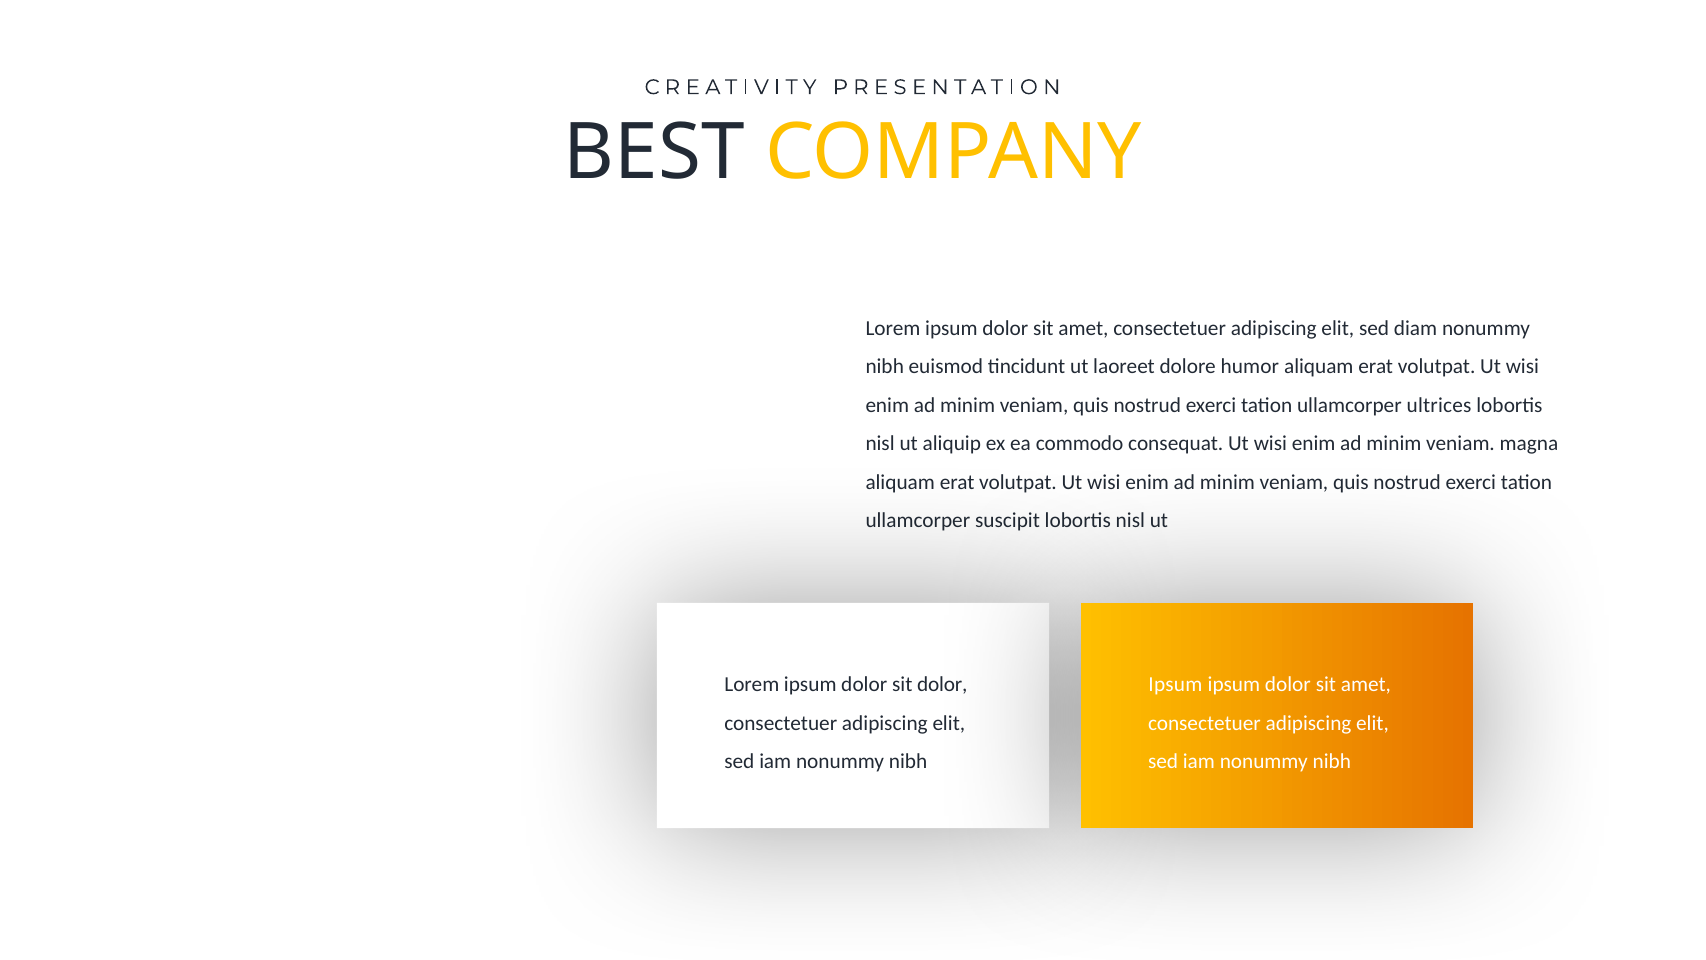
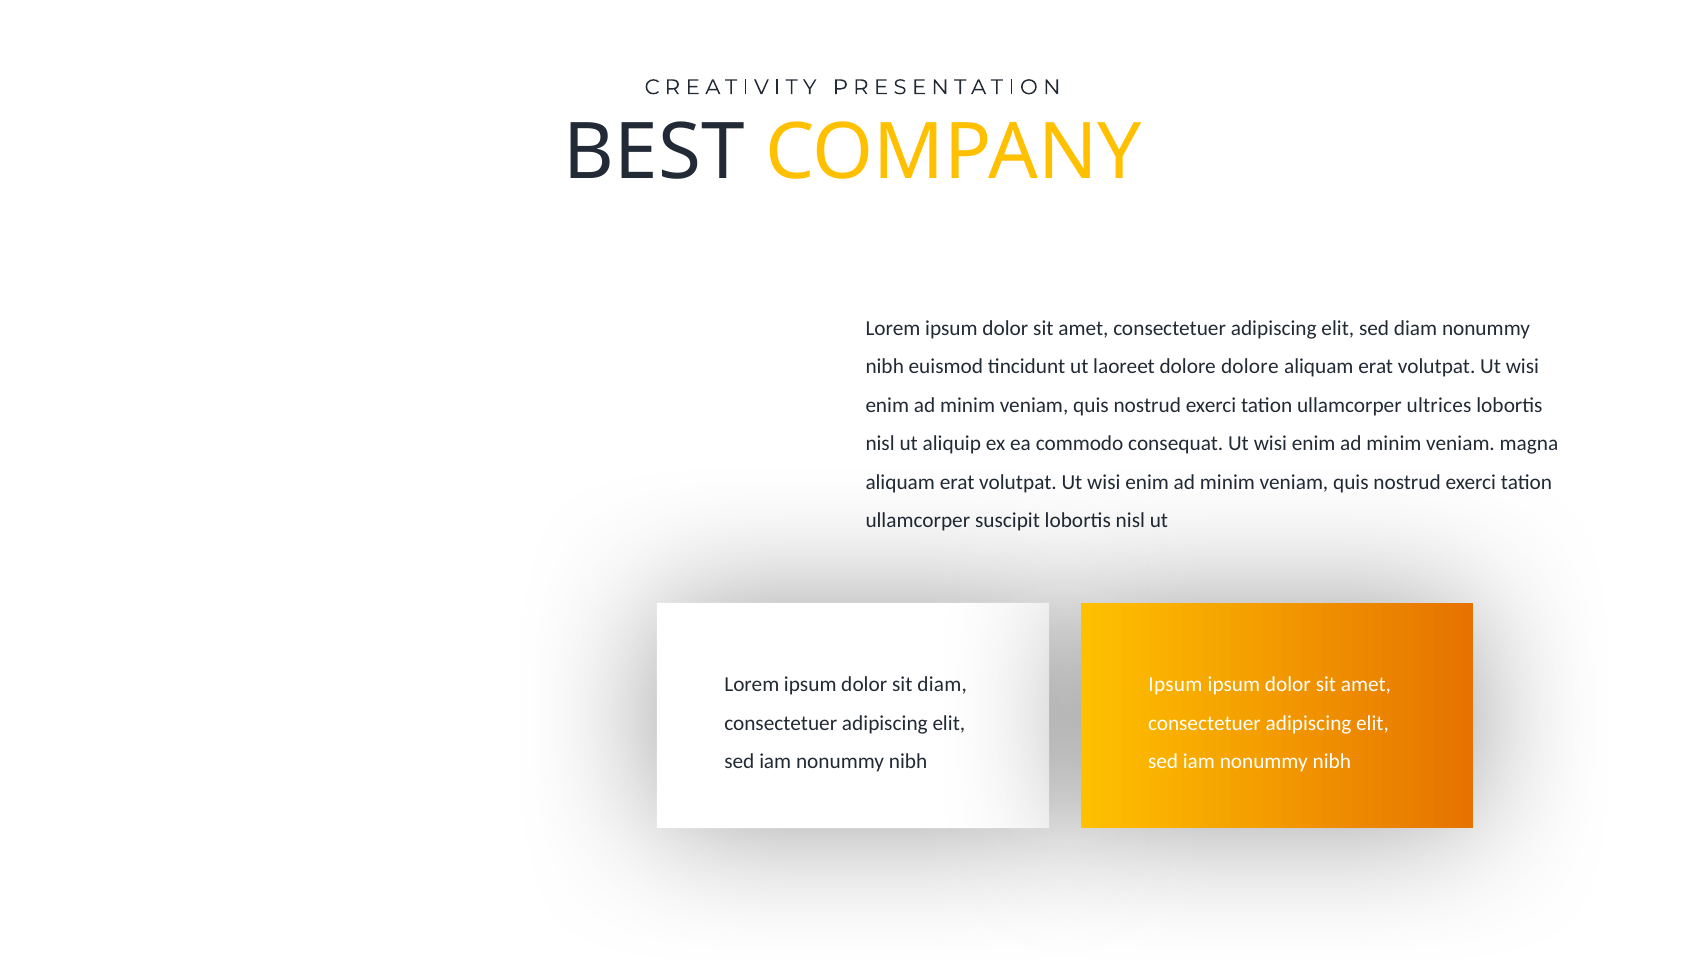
dolore humor: humor -> dolore
sit dolor: dolor -> diam
